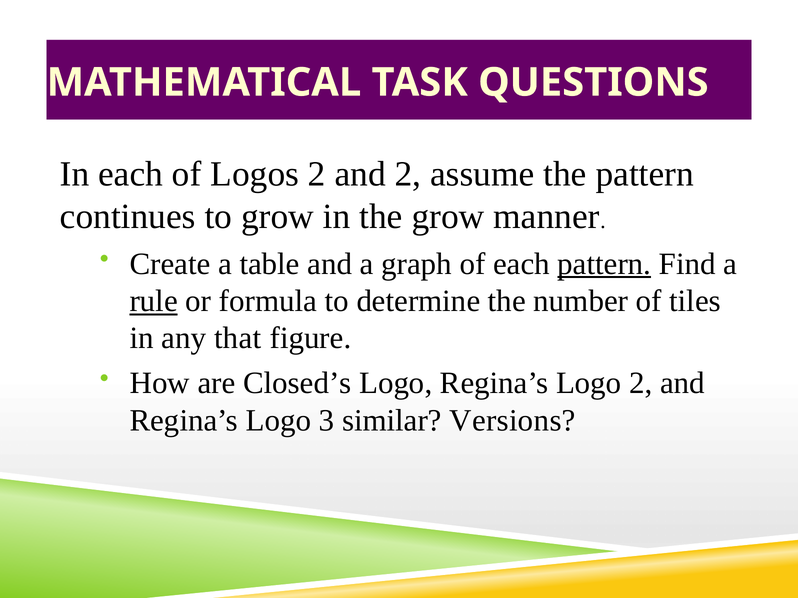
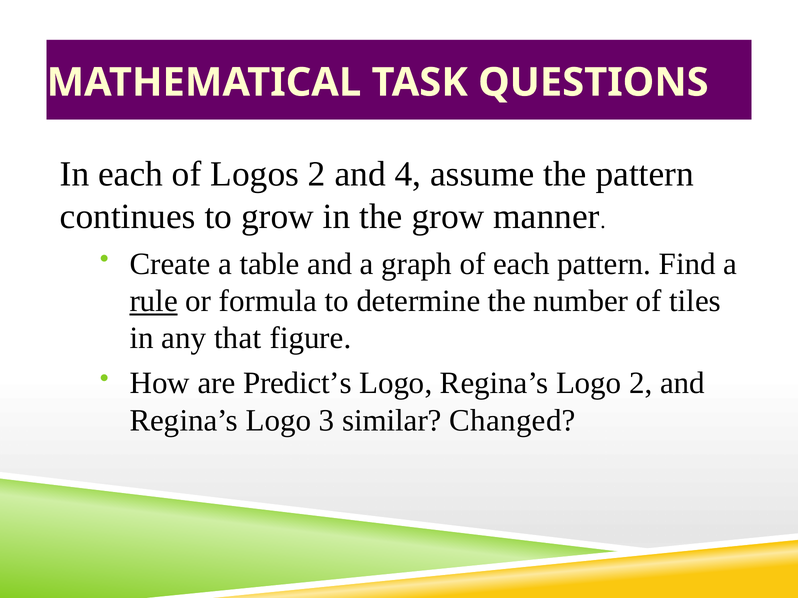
and 2: 2 -> 4
pattern at (604, 264) underline: present -> none
Closed’s: Closed’s -> Predict’s
Versions: Versions -> Changed
